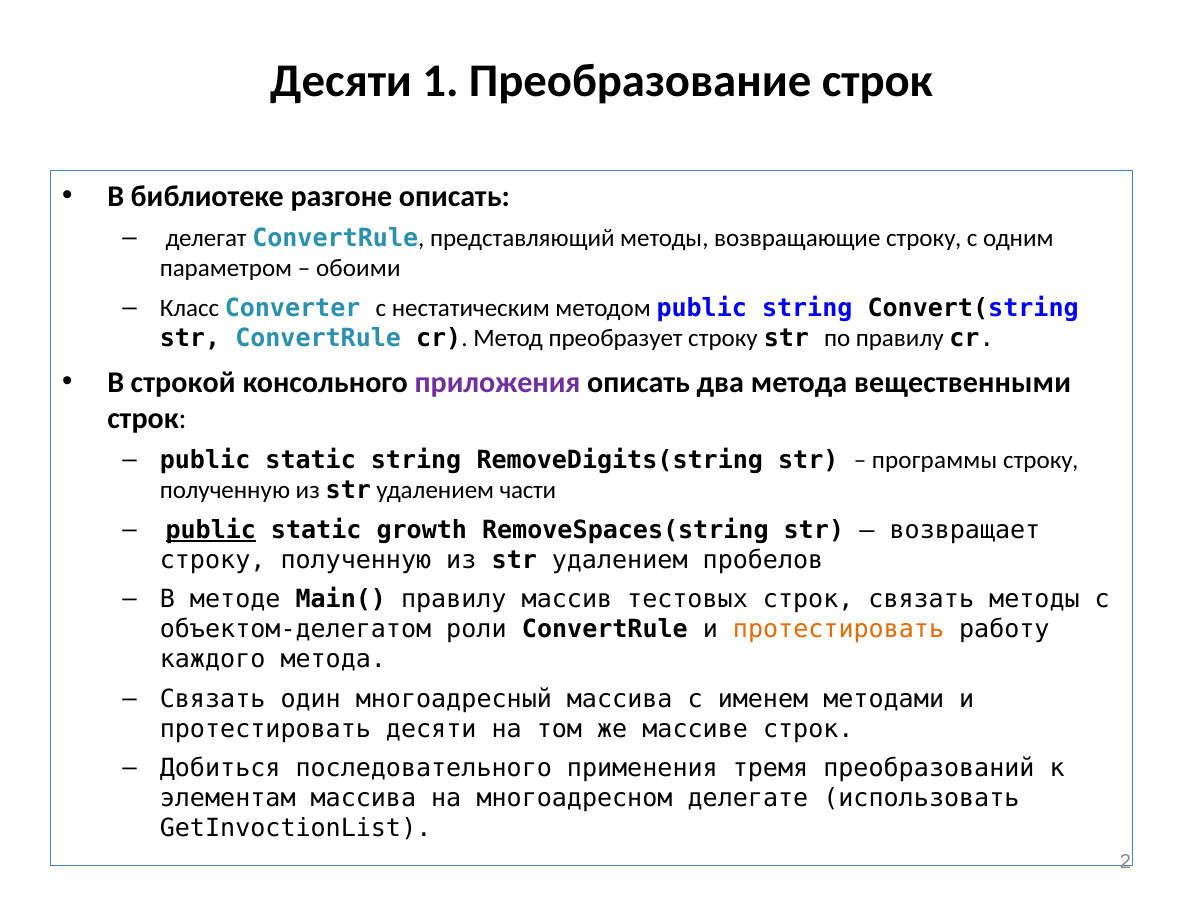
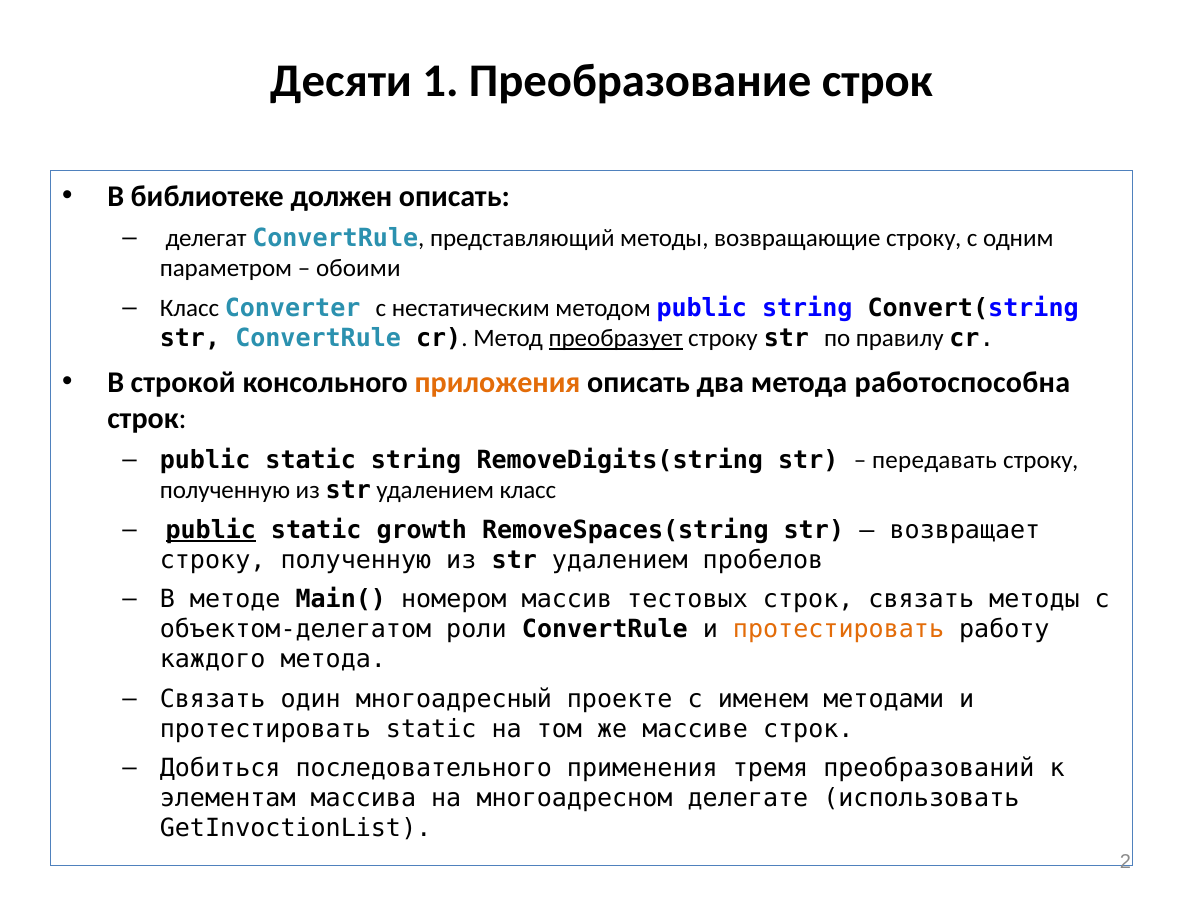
разгоне: разгоне -> должен
преобразует underline: none -> present
приложения colour: purple -> orange
вещественными: вещественными -> работоспособна
программы: программы -> передавать
удалением части: части -> класс
Main( правилу: правилу -> номером
многоадресный массива: массива -> проекте
протестировать десяти: десяти -> static
